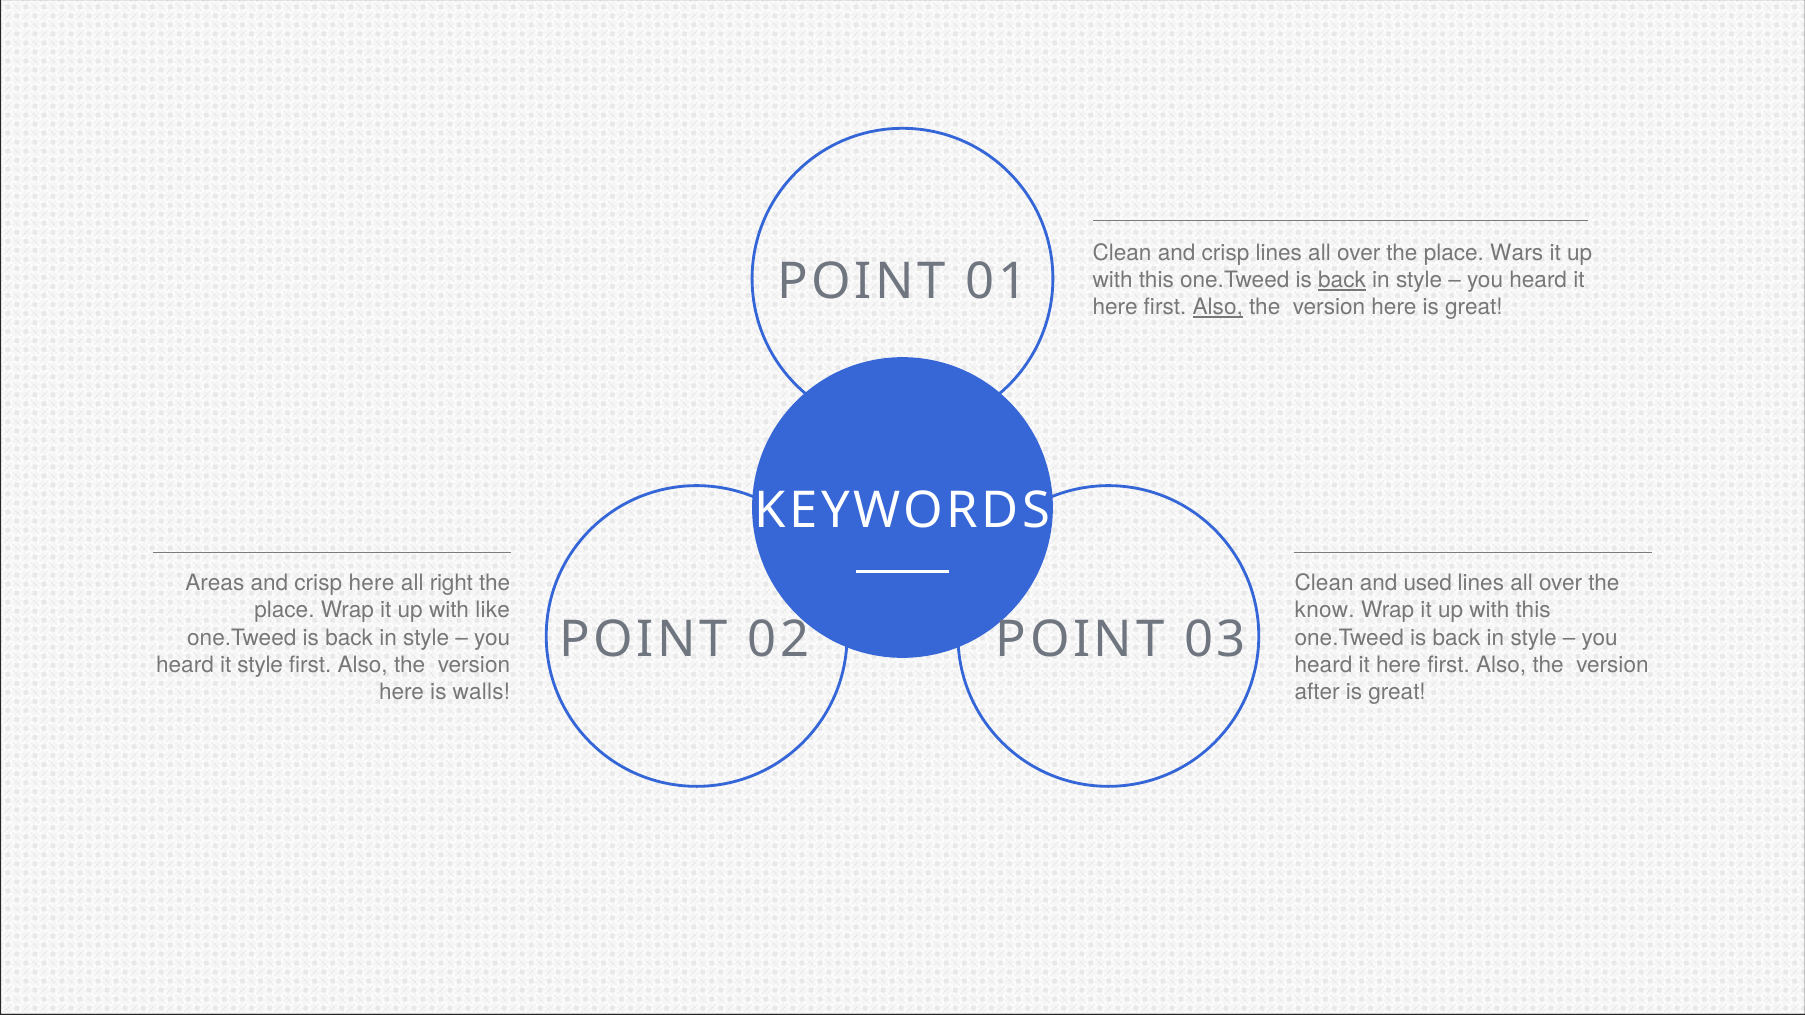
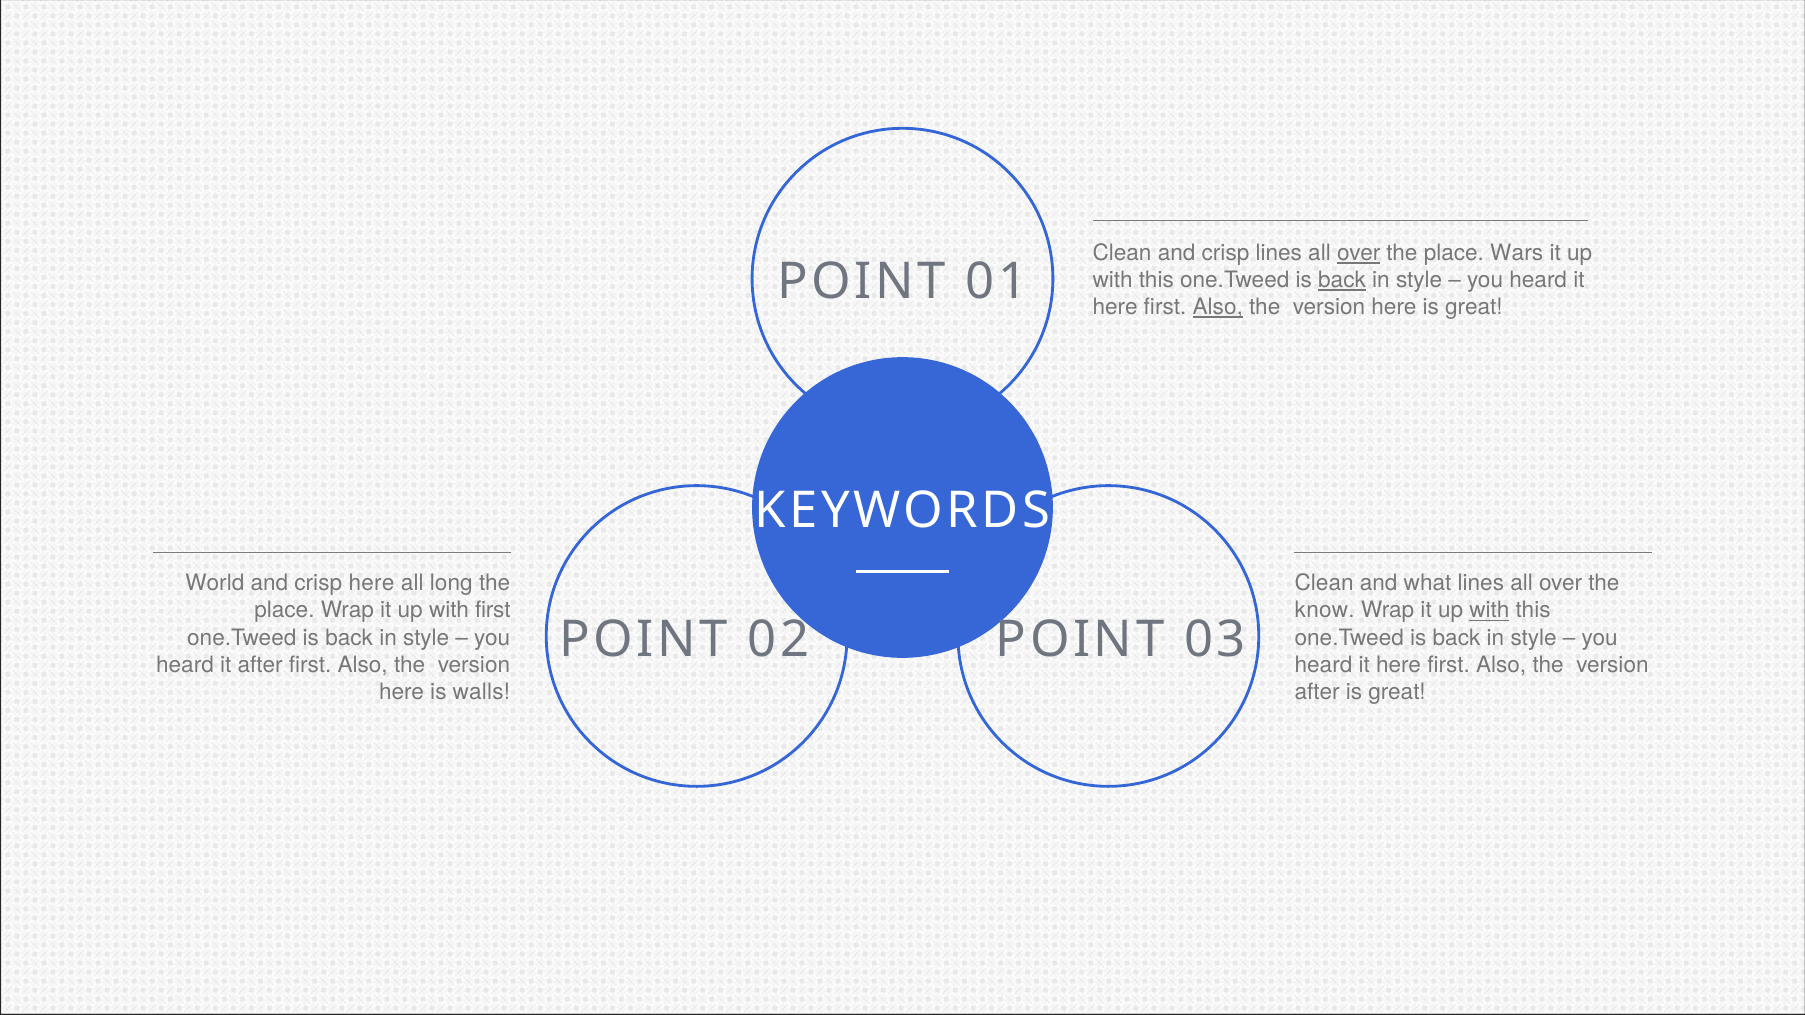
over at (1359, 253) underline: none -> present
Areas: Areas -> World
right: right -> long
used: used -> what
with like: like -> first
with at (1489, 611) underline: none -> present
it style: style -> after
